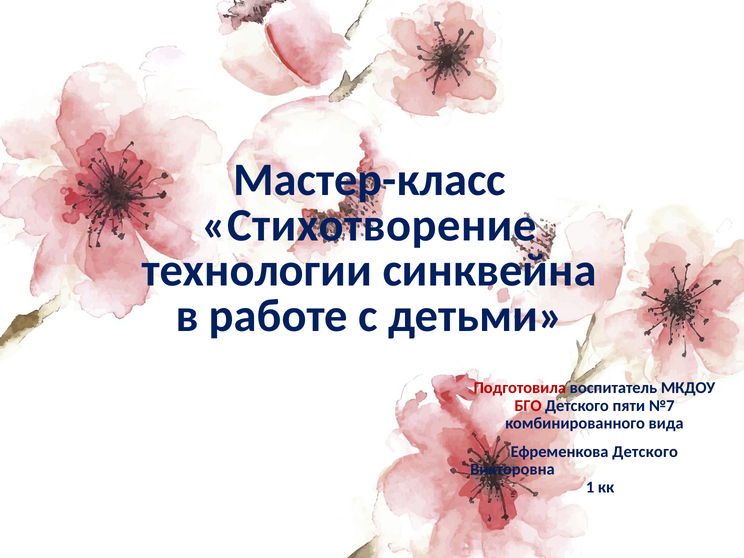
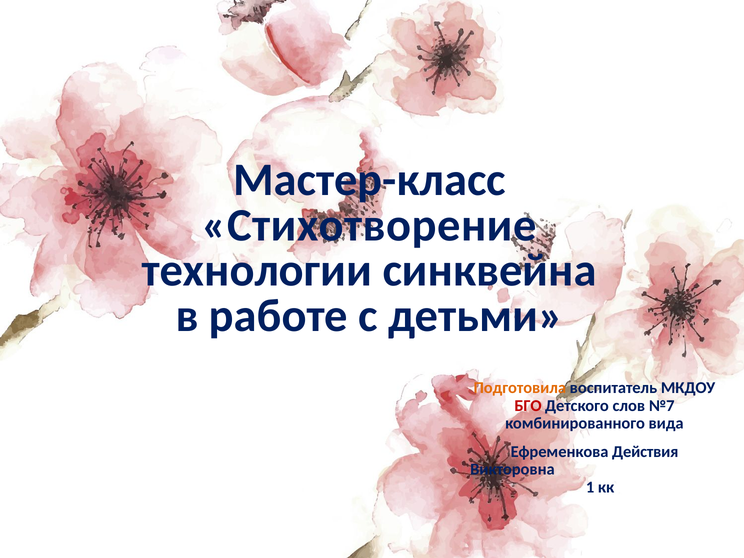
Подготовила colour: red -> orange
пяти: пяти -> слов
Ефременкова Детского: Детского -> Действия
